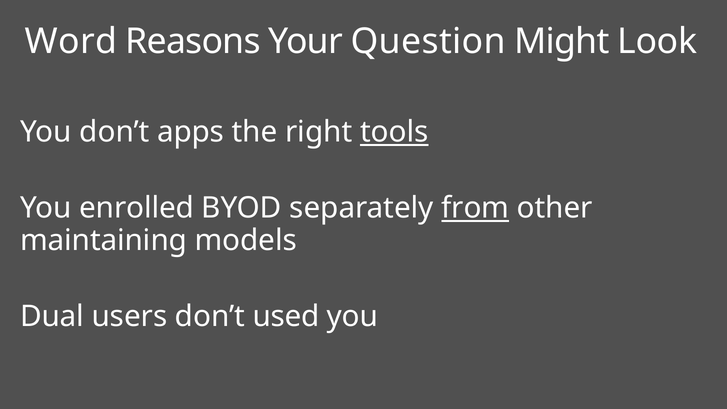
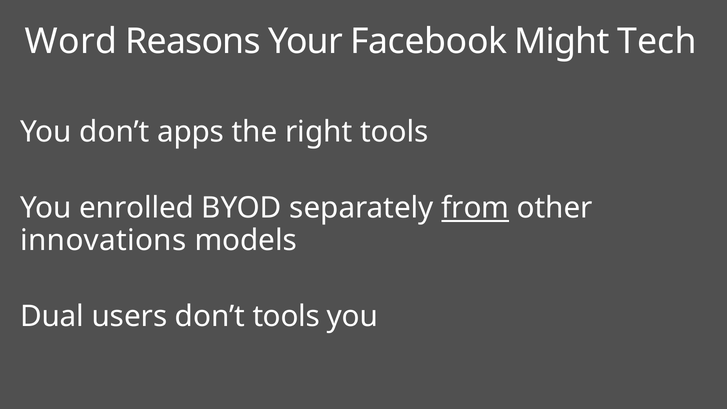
Question: Question -> Facebook
Look: Look -> Tech
tools at (394, 132) underline: present -> none
maintaining: maintaining -> innovations
don’t used: used -> tools
